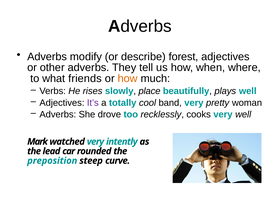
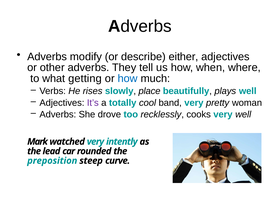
forest: forest -> either
friends: friends -> getting
how at (128, 79) colour: orange -> blue
